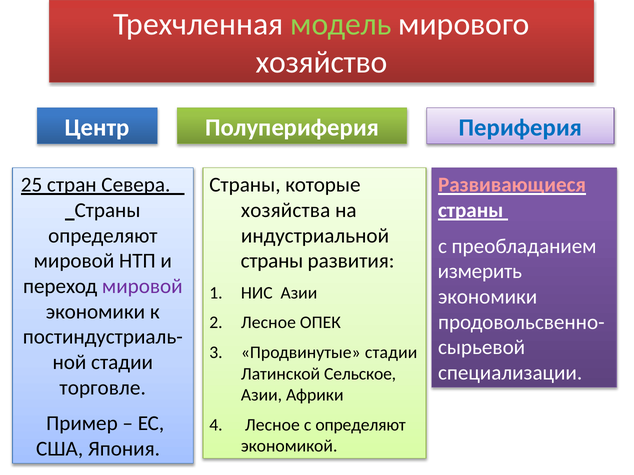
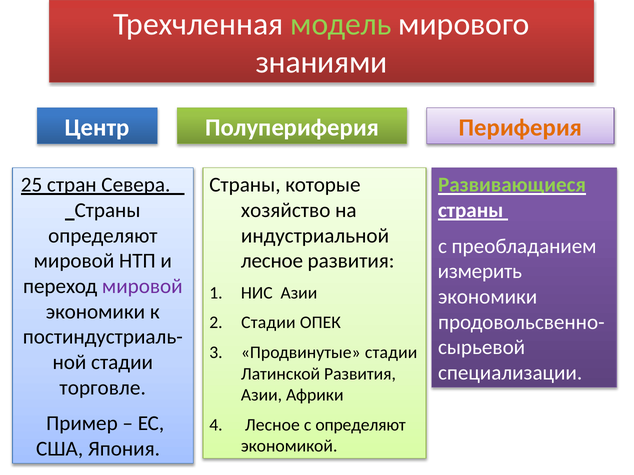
хозяйство: хозяйство -> знаниями
Периферия colour: blue -> orange
Развивающиеся colour: pink -> light green
хозяйства: хозяйства -> хозяйство
страны at (272, 261): страны -> лесное
Лесное at (268, 323): Лесное -> Стадии
Латинской Сельское: Сельское -> Развития
